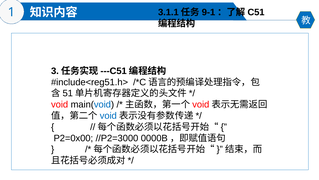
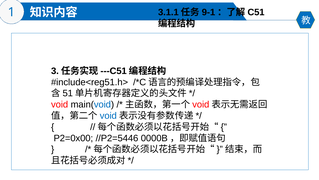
//P2=3000: //P2=3000 -> //P2=5446
